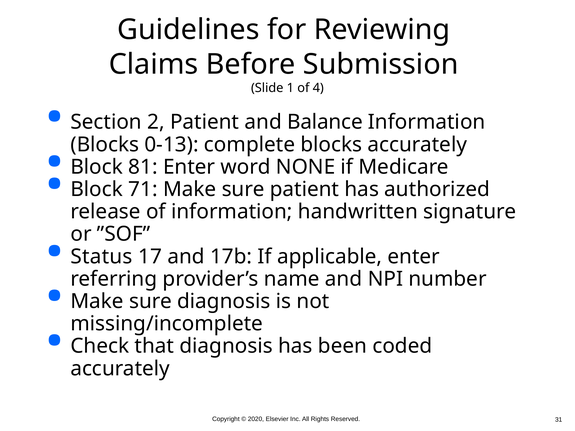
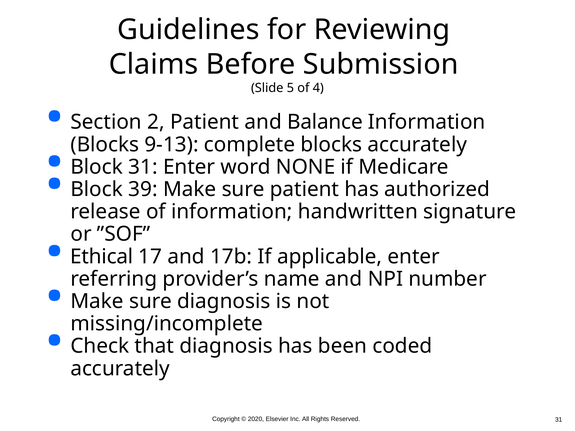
1: 1 -> 5
0-13: 0-13 -> 9-13
Block 81: 81 -> 31
71: 71 -> 39
Status: Status -> Ethical
